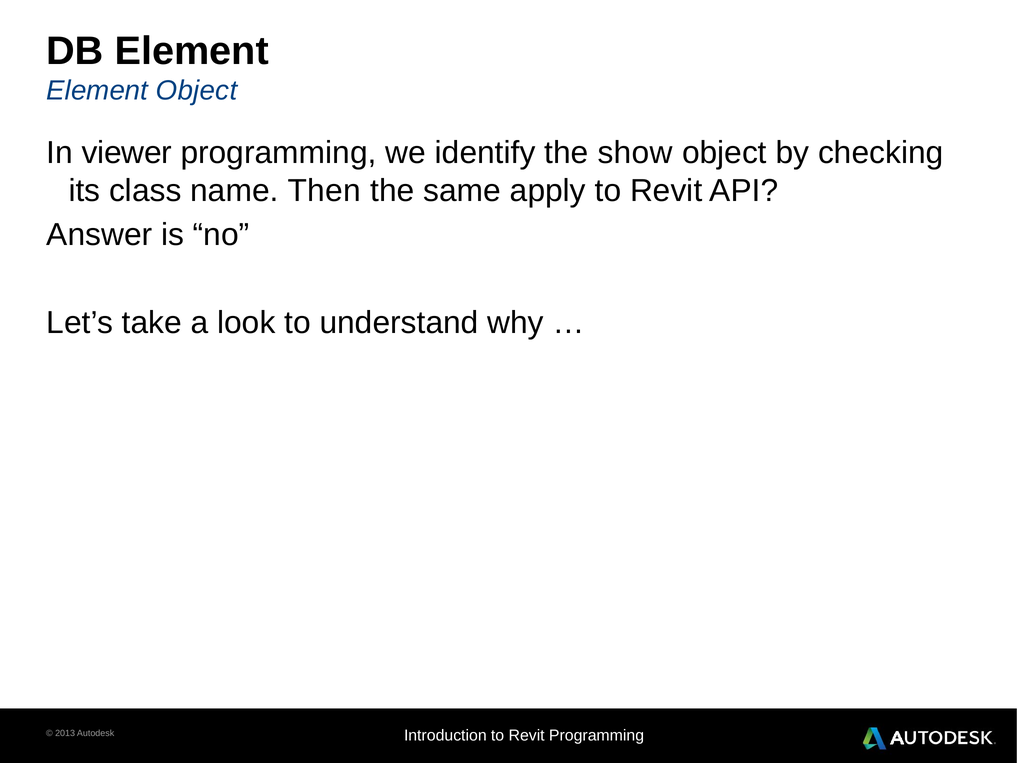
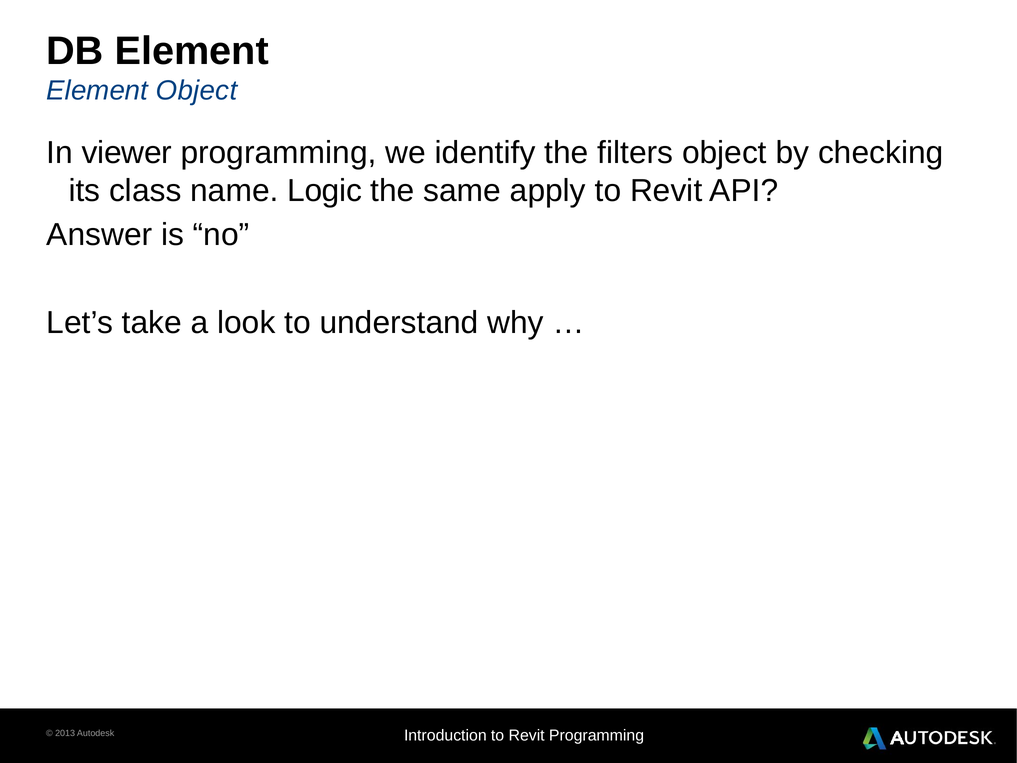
show: show -> filters
Then: Then -> Logic
